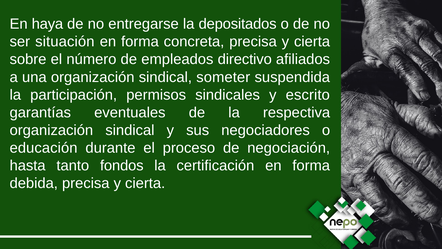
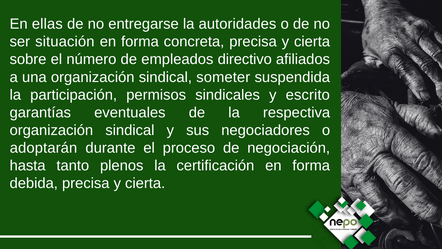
haya: haya -> ellas
depositados: depositados -> autoridades
educación: educación -> adoptarán
fondos: fondos -> plenos
